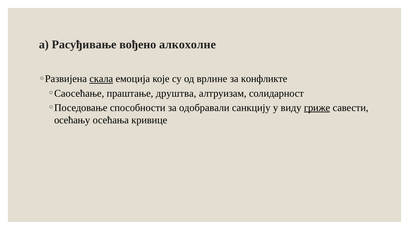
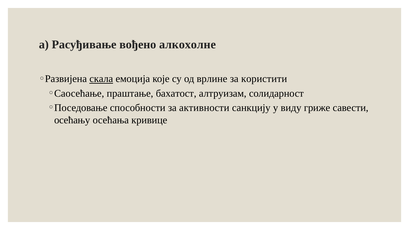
конфликте: конфликте -> користити
друштва: друштва -> бахатост
одобравали: одобравали -> активности
гриже underline: present -> none
